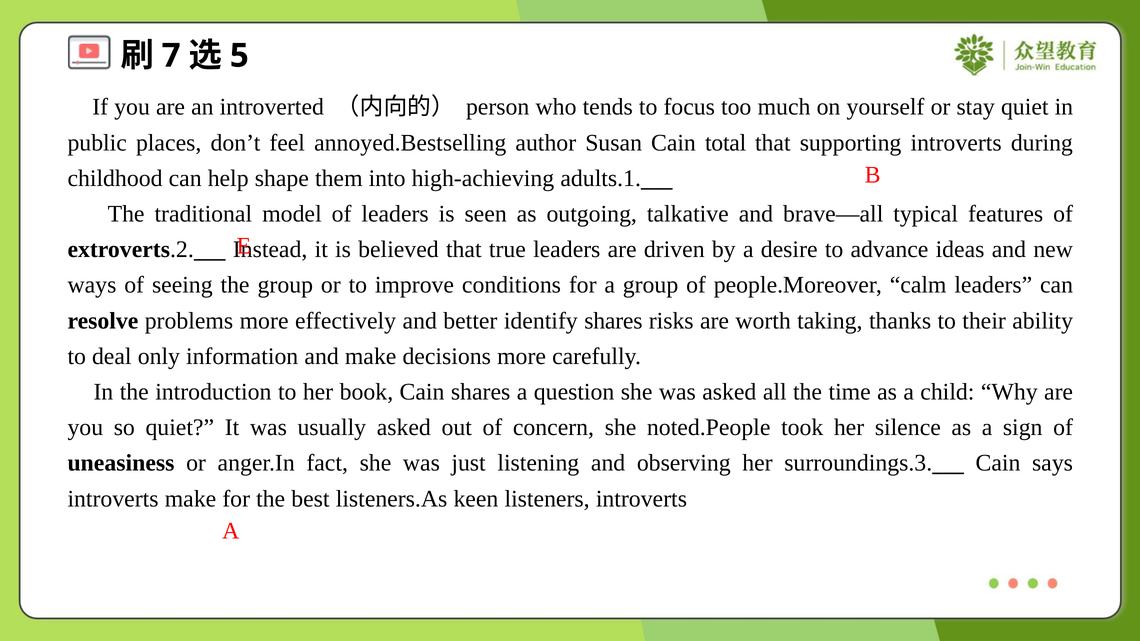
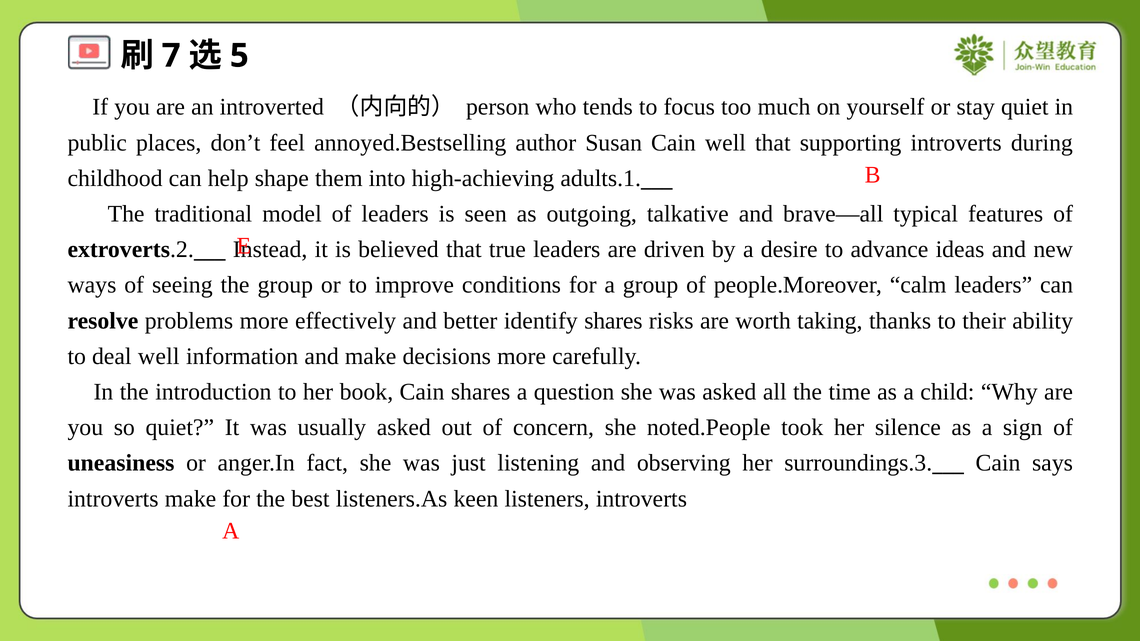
Cain total: total -> well
deal only: only -> well
